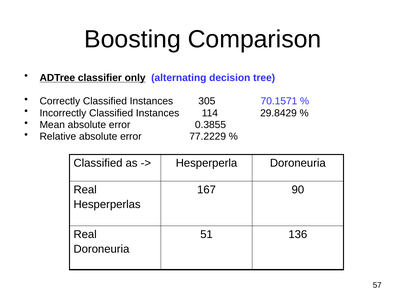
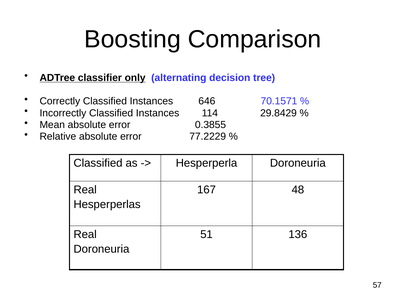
305: 305 -> 646
90: 90 -> 48
